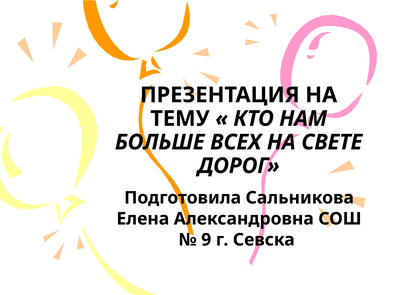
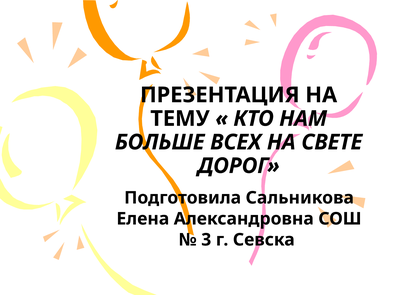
9: 9 -> 3
